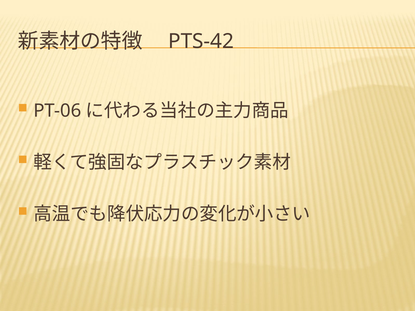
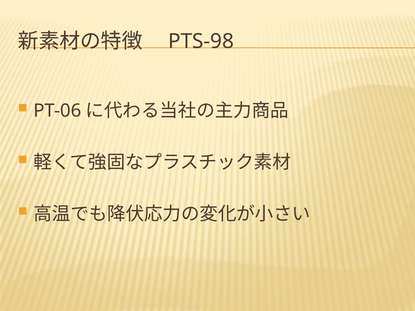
PTS-42: PTS-42 -> PTS-98
